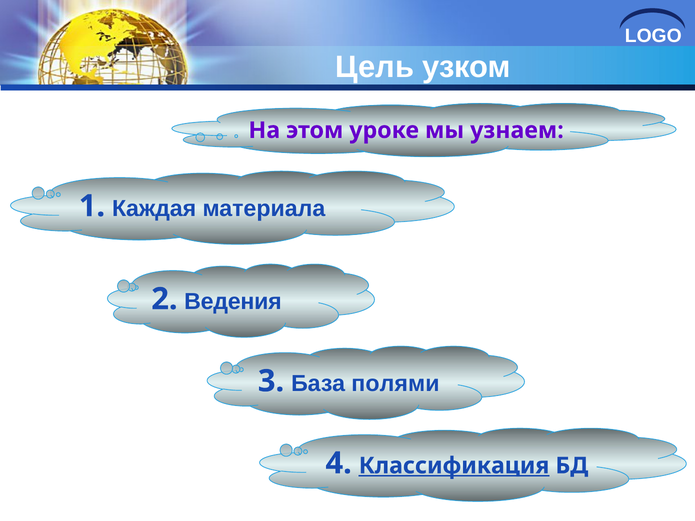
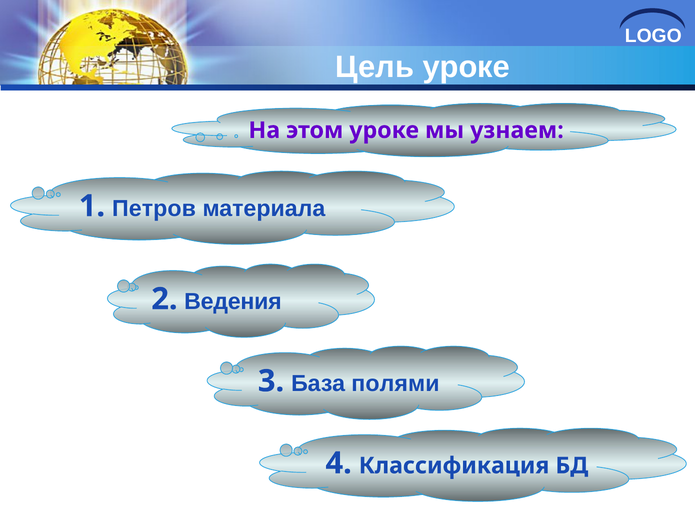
Цель узком: узком -> уроке
Каждая: Каждая -> Петров
Классификация underline: present -> none
